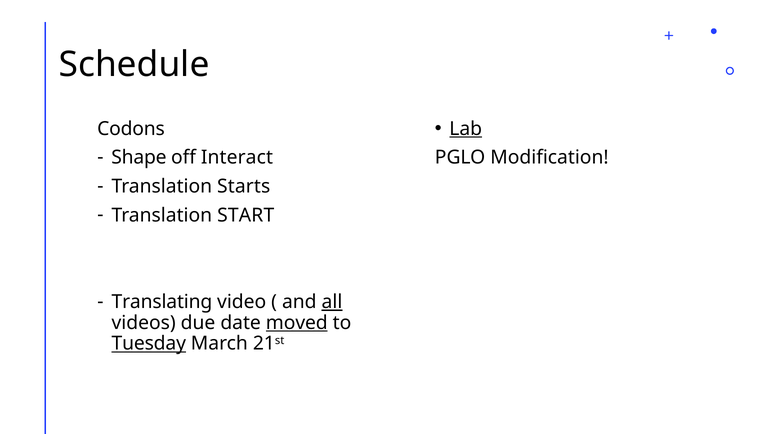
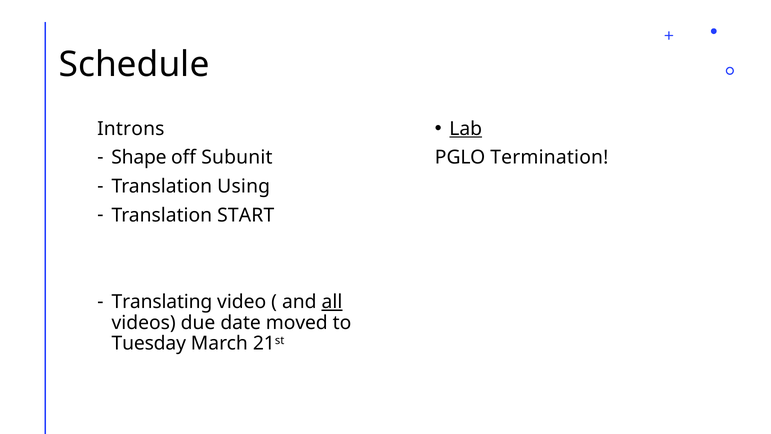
Codons: Codons -> Introns
Interact: Interact -> Subunit
Modification: Modification -> Termination
Starts: Starts -> Using
moved underline: present -> none
Tuesday underline: present -> none
